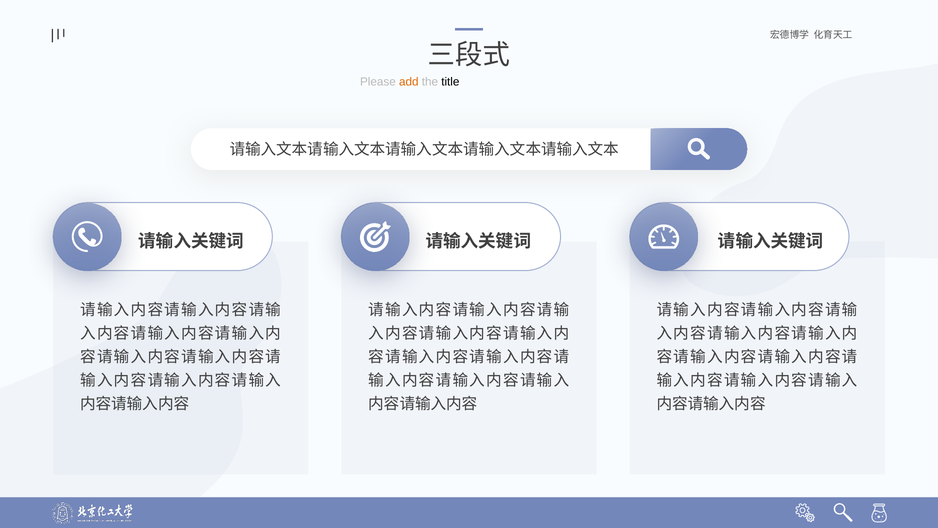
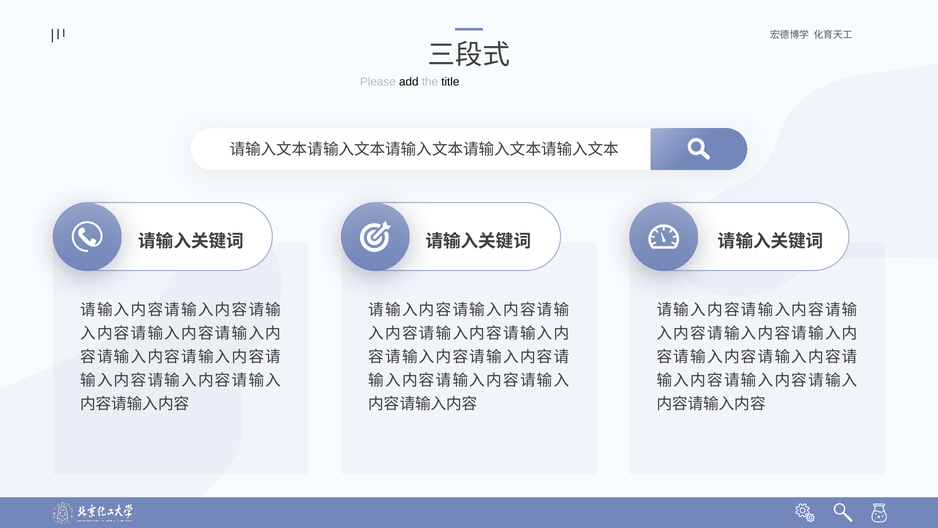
add colour: orange -> black
